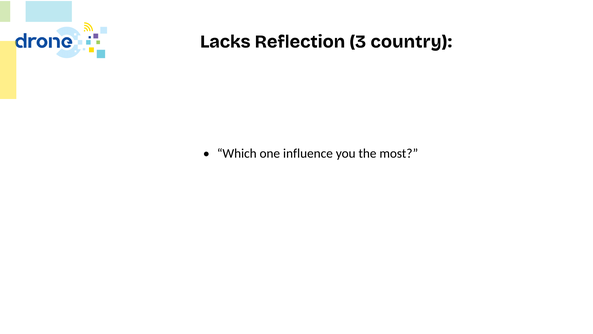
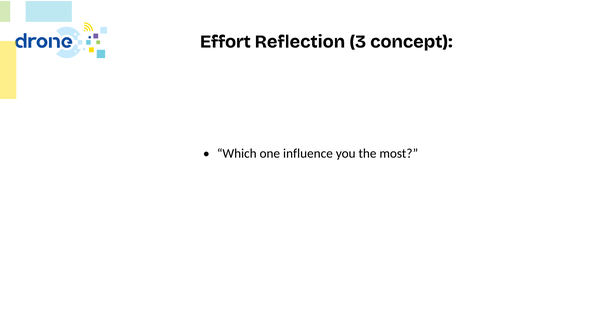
Lacks: Lacks -> Effort
country: country -> concept
